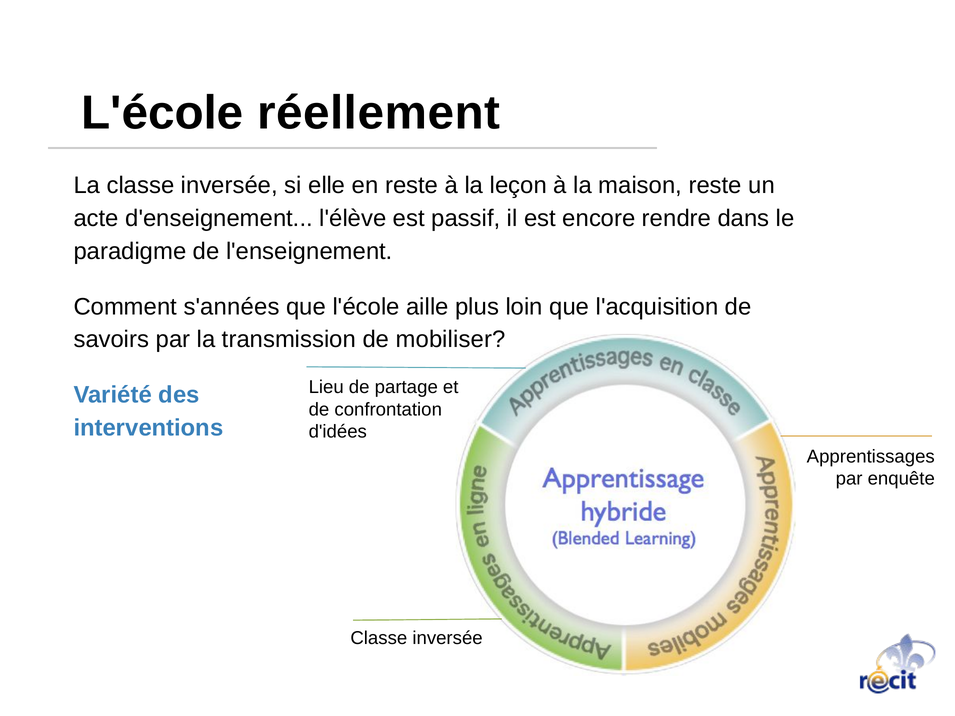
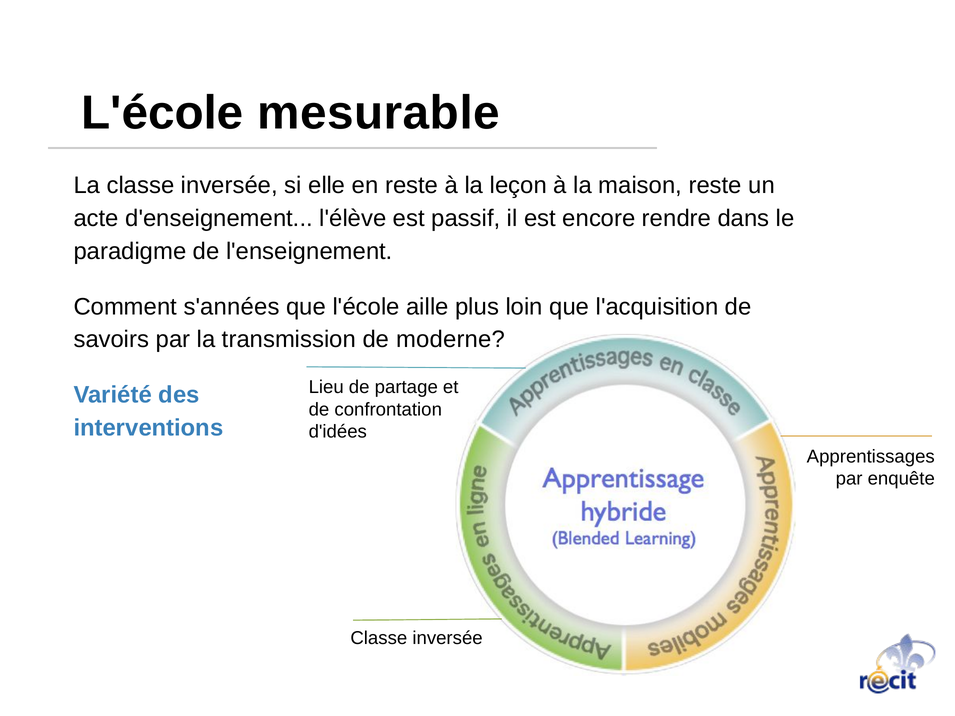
réellement: réellement -> mesurable
mobiliser: mobiliser -> moderne
